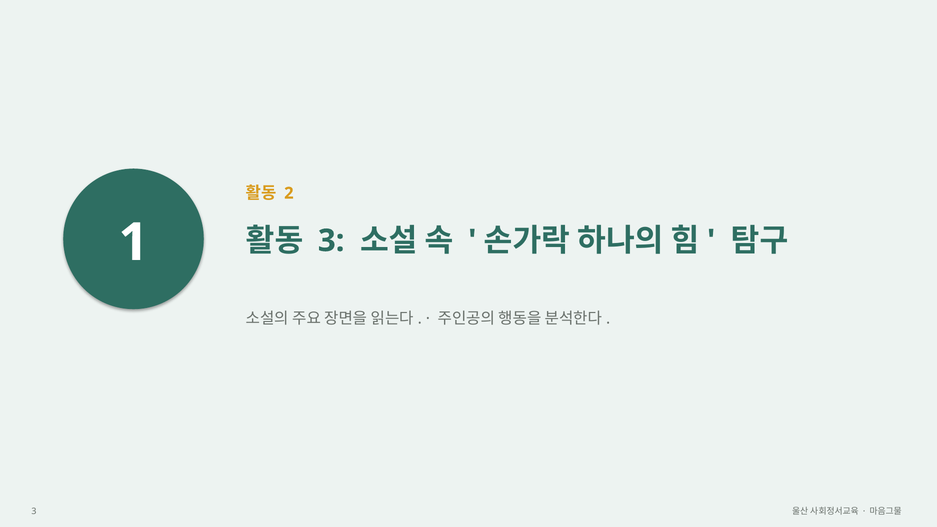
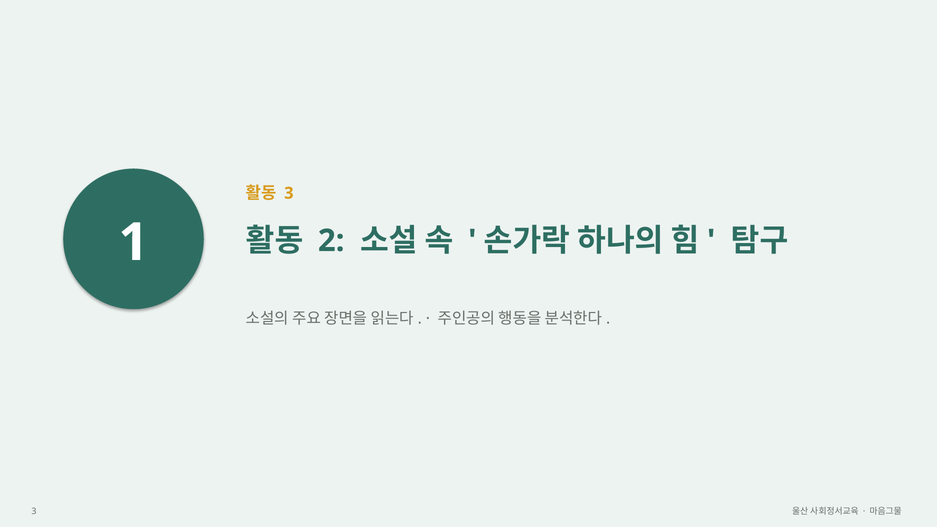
2 at (289, 193): 2 -> 3
3 at (331, 241): 3 -> 2
